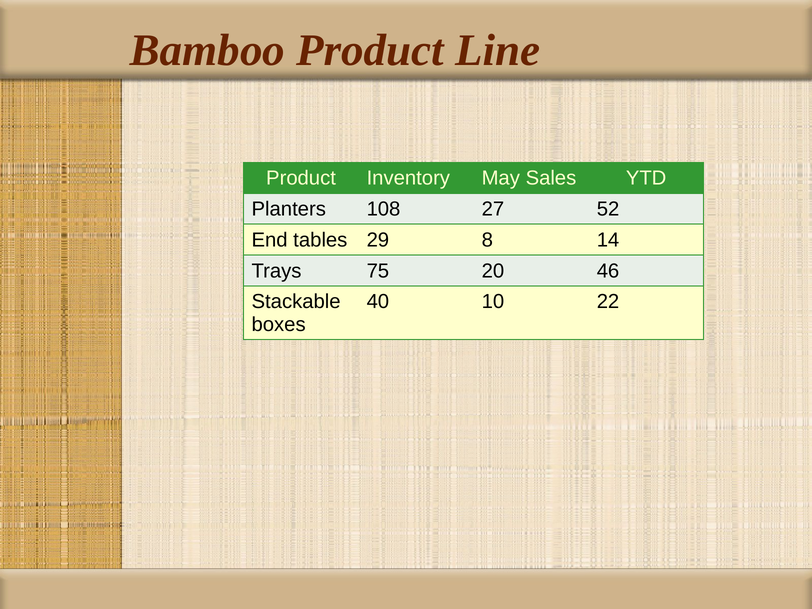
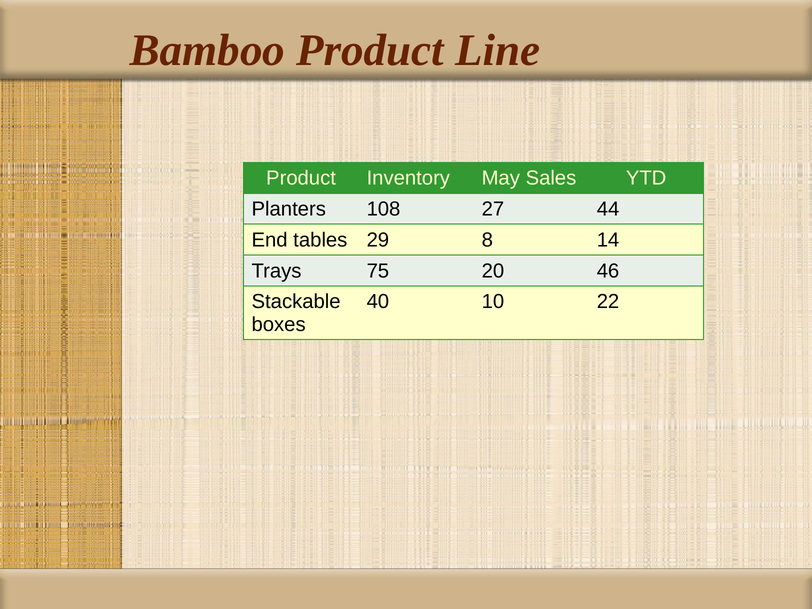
52: 52 -> 44
